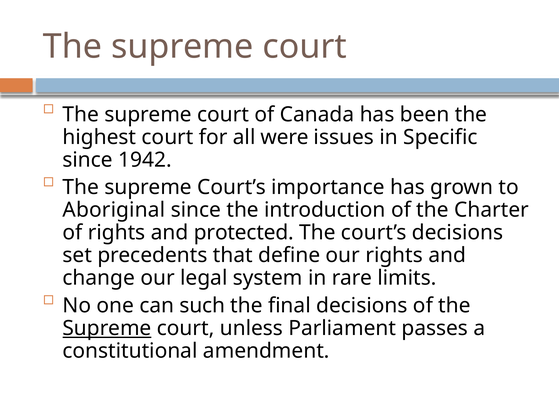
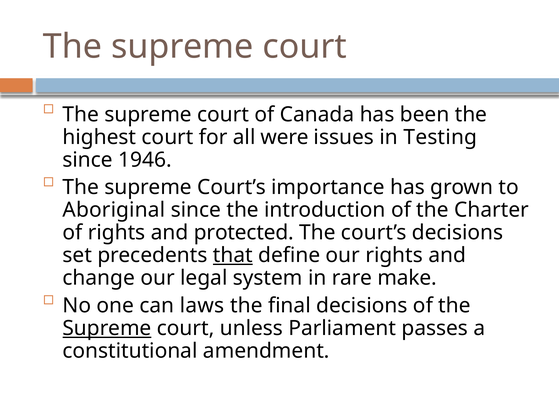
Specific: Specific -> Testing
1942: 1942 -> 1946
that underline: none -> present
limits: limits -> make
such: such -> laws
